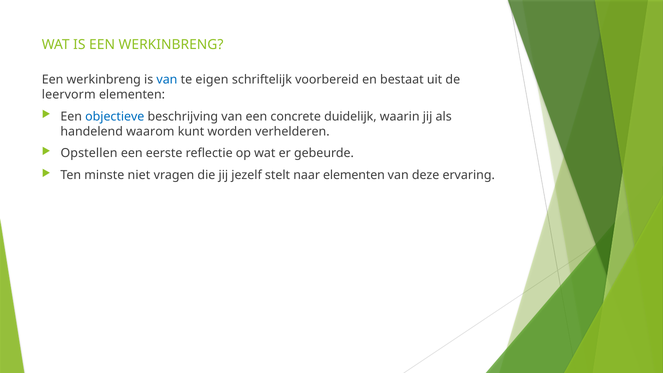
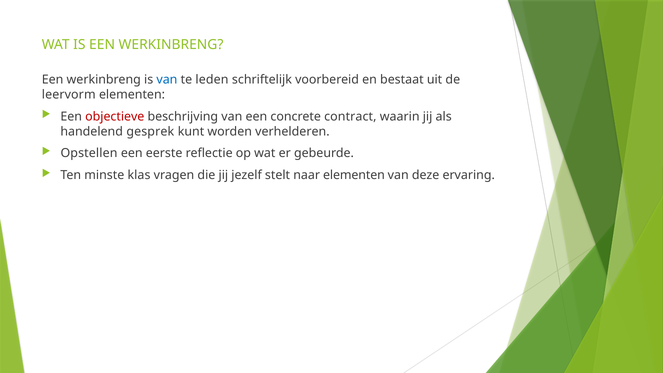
eigen: eigen -> leden
objectieve colour: blue -> red
duidelijk: duidelijk -> contract
waarom: waarom -> gesprek
niet: niet -> klas
